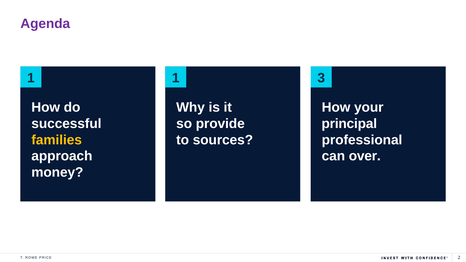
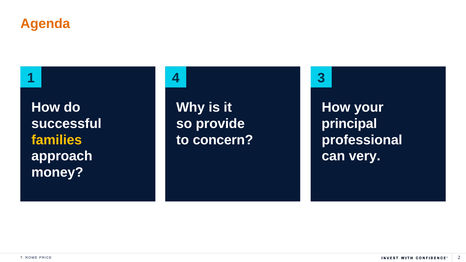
Agenda colour: purple -> orange
1 1: 1 -> 4
sources: sources -> concern
over: over -> very
